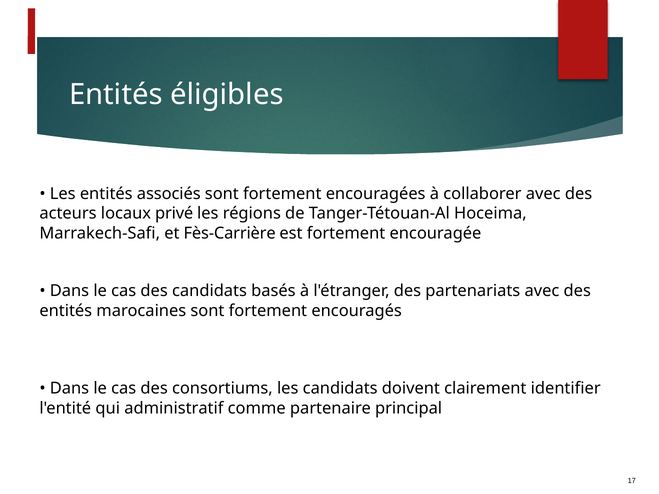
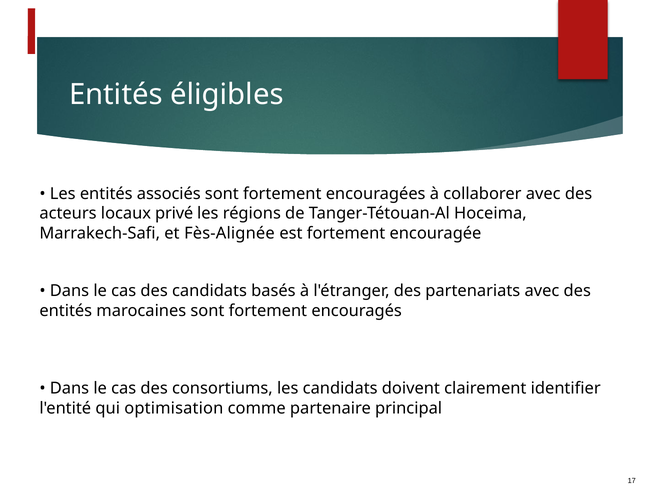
Fès-Carrière: Fès-Carrière -> Fès-Alignée
administratif: administratif -> optimisation
